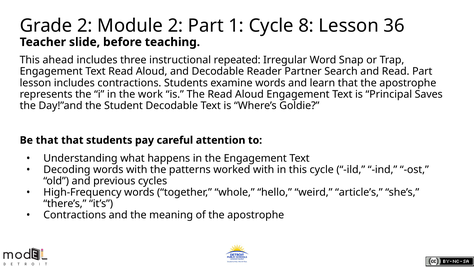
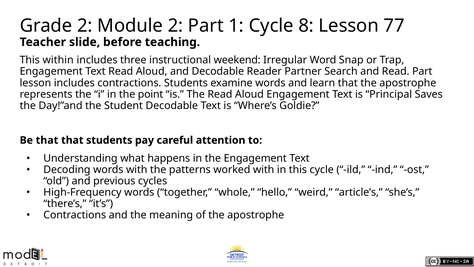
36: 36 -> 77
ahead: ahead -> within
repeated: repeated -> weekend
work: work -> point
